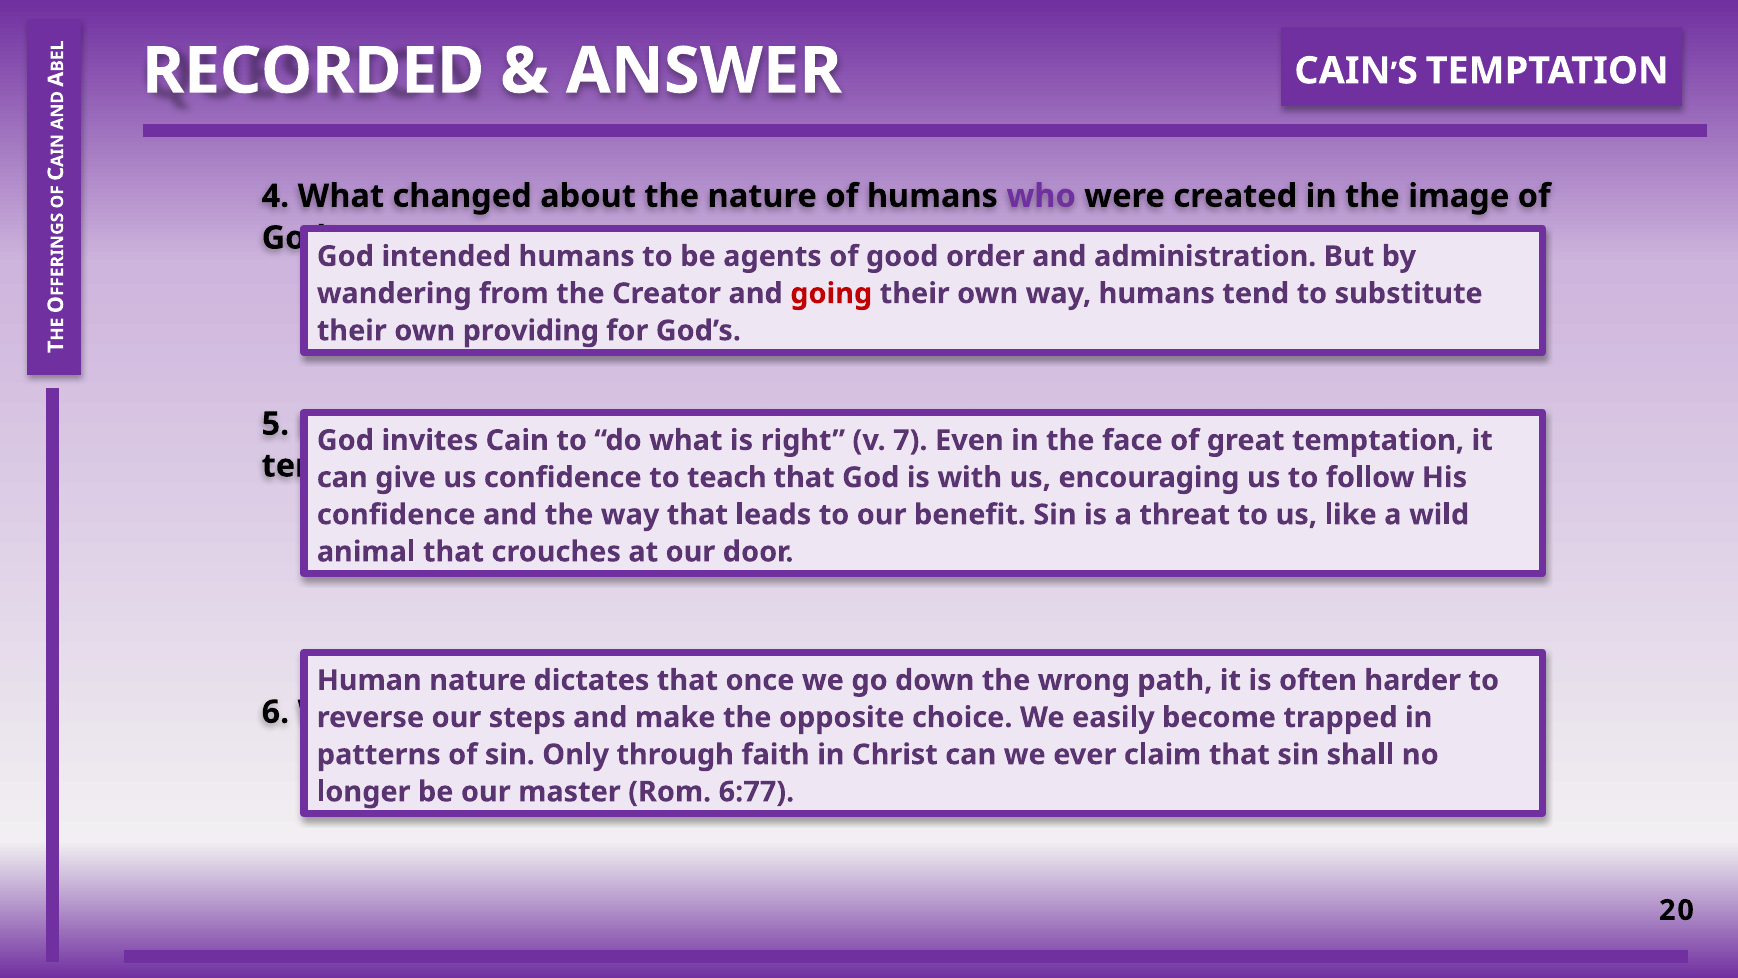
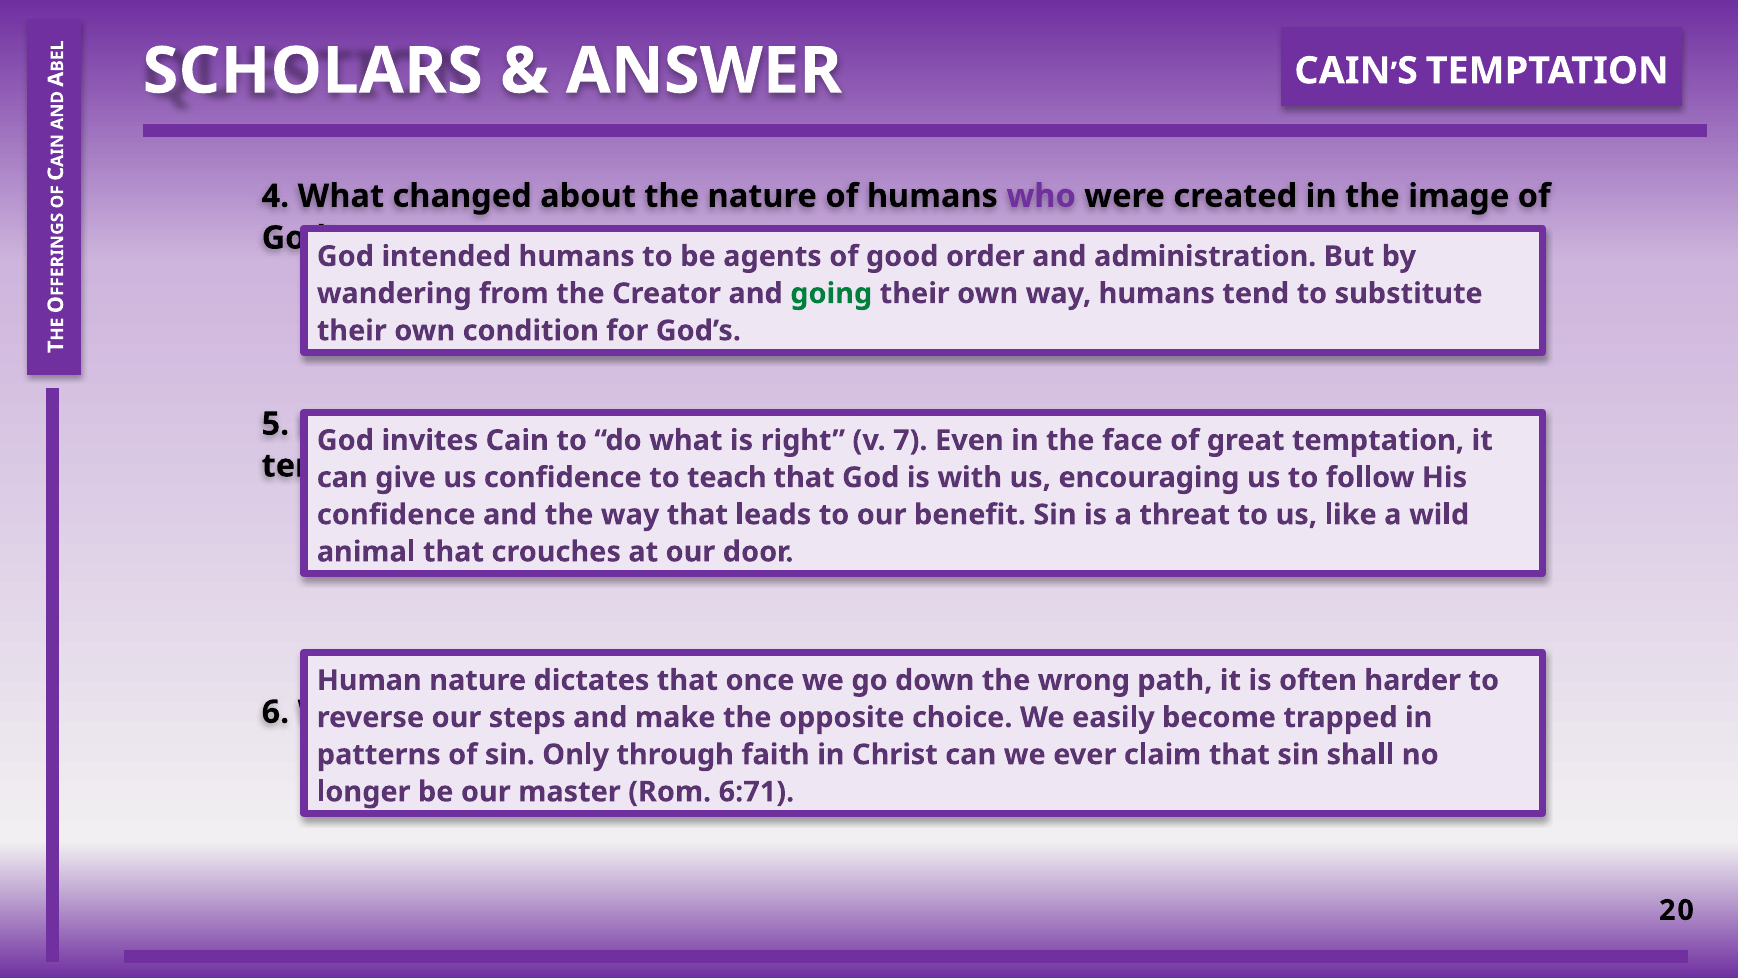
RECORDED: RECORDED -> SCHOLARS
going colour: red -> green
providing: providing -> condition
6:77: 6:77 -> 6:71
